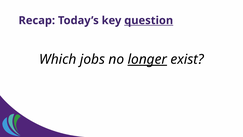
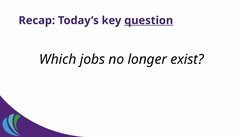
longer underline: present -> none
